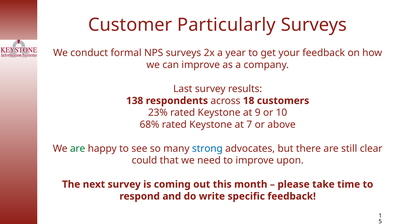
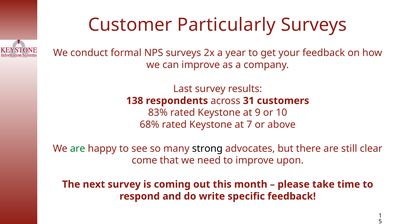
18: 18 -> 31
23%: 23% -> 83%
strong colour: blue -> black
could: could -> come
